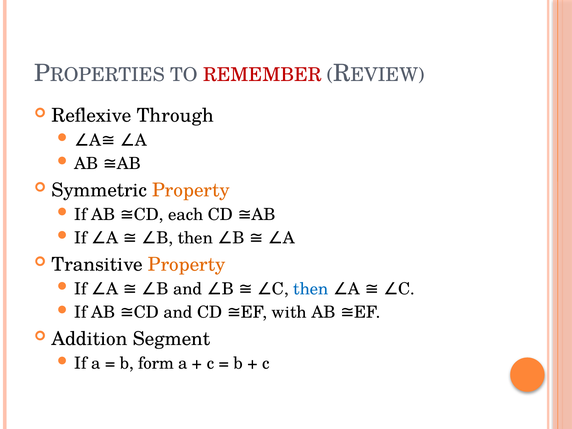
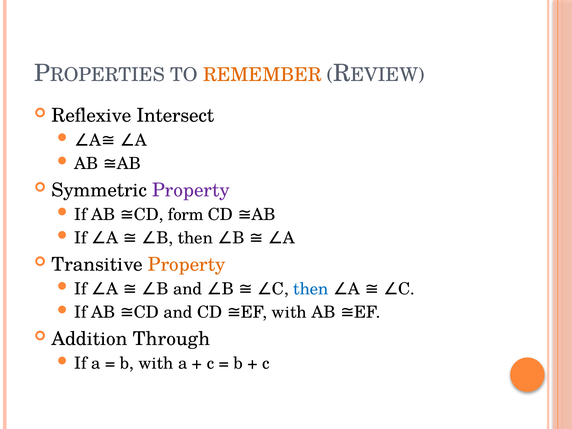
REMEMBER colour: red -> orange
Through: Through -> Intersect
Property at (191, 190) colour: orange -> purple
each: each -> form
Segment: Segment -> Through
b form: form -> with
